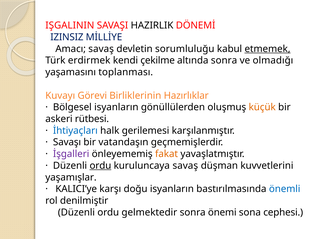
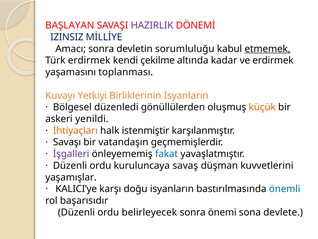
IŞGALININ: IŞGALININ -> BAŞLAYAN
HAZIRLIK colour: black -> purple
Amacı savaş: savaş -> sonra
altında sonra: sonra -> kadar
ve olmadığı: olmadığı -> erdirmek
Görevi: Görevi -> Yetkiyi
Birliklerinin Hazırlıklar: Hazırlıklar -> Isyanların
Bölgesel isyanların: isyanların -> düzenledi
rütbesi: rütbesi -> yenildi
İhtiyaçları colour: blue -> orange
gerilemesi: gerilemesi -> istenmiştir
fakat colour: orange -> blue
ordu at (100, 165) underline: present -> none
denilmiştir: denilmiştir -> başarısıdır
gelmektedir: gelmektedir -> belirleyecek
cephesi: cephesi -> devlete
